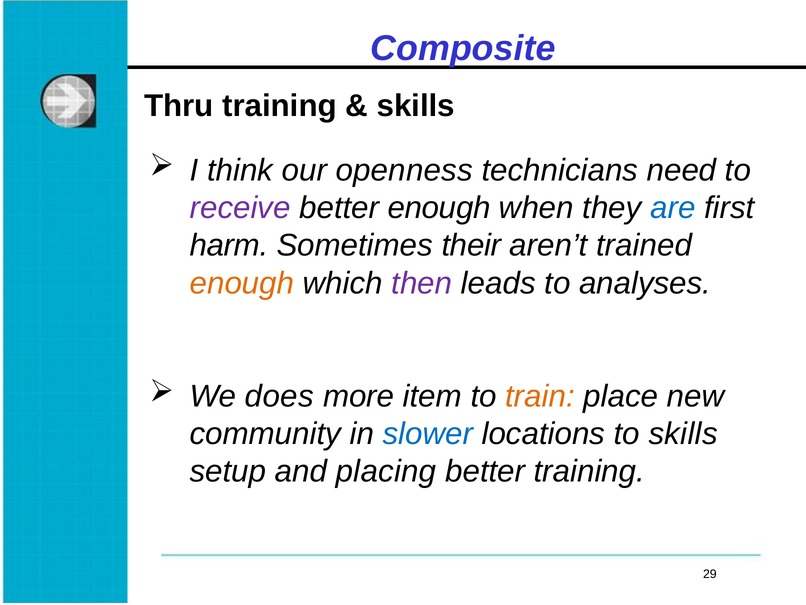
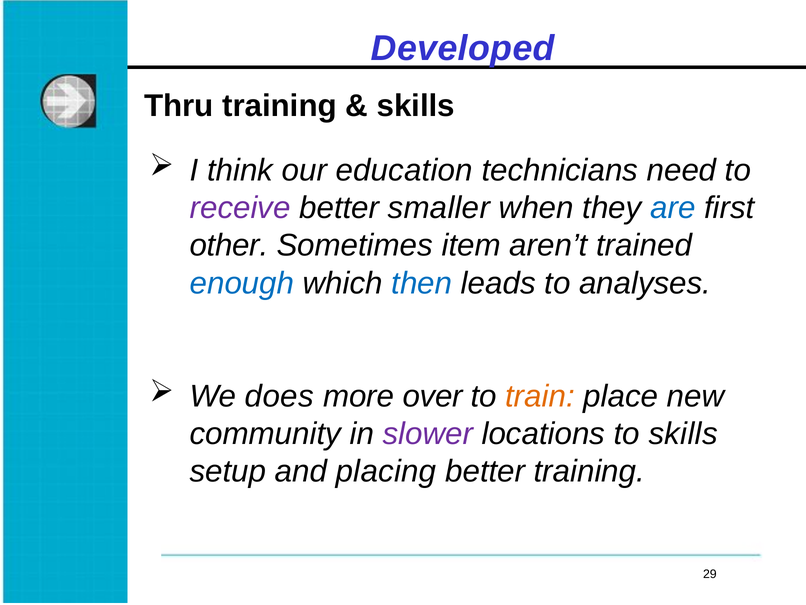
Composite: Composite -> Developed
openness: openness -> education
better enough: enough -> smaller
harm: harm -> other
their: their -> item
enough at (242, 283) colour: orange -> blue
then colour: purple -> blue
item: item -> over
slower colour: blue -> purple
